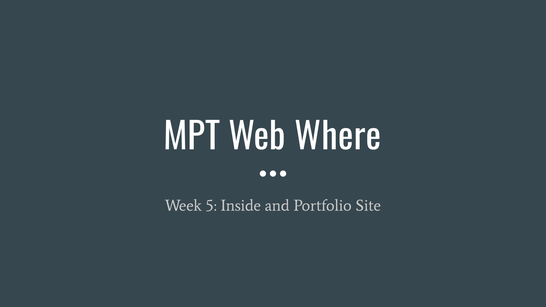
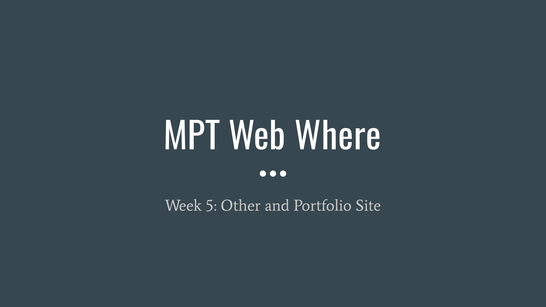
Inside: Inside -> Other
